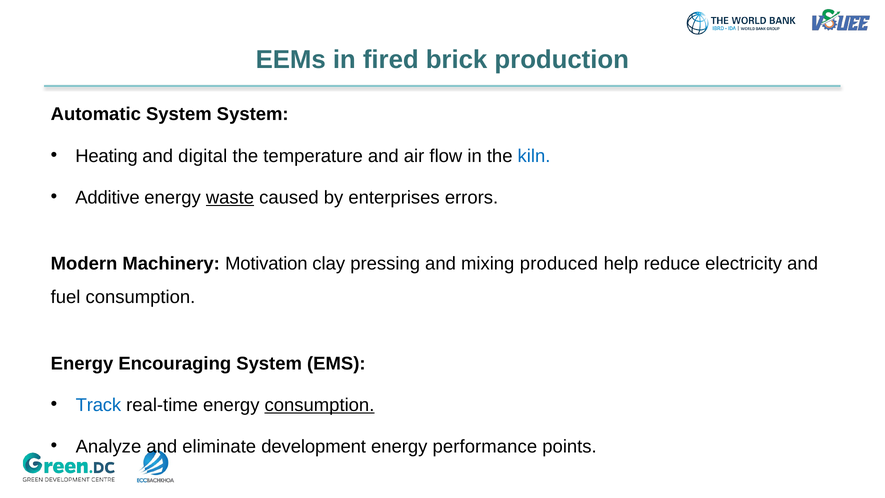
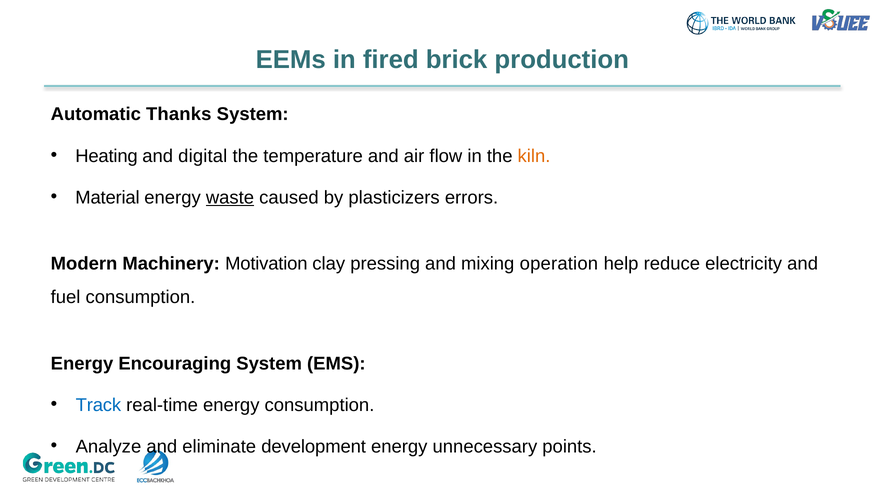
Automatic System: System -> Thanks
kiln colour: blue -> orange
Additive: Additive -> Material
enterprises: enterprises -> plasticizers
produced: produced -> operation
consumption at (319, 405) underline: present -> none
performance: performance -> unnecessary
